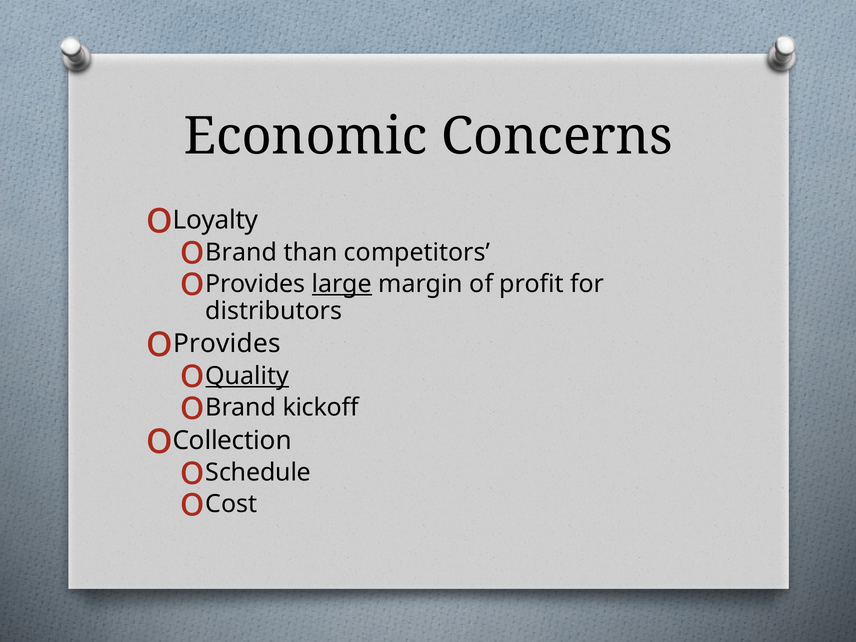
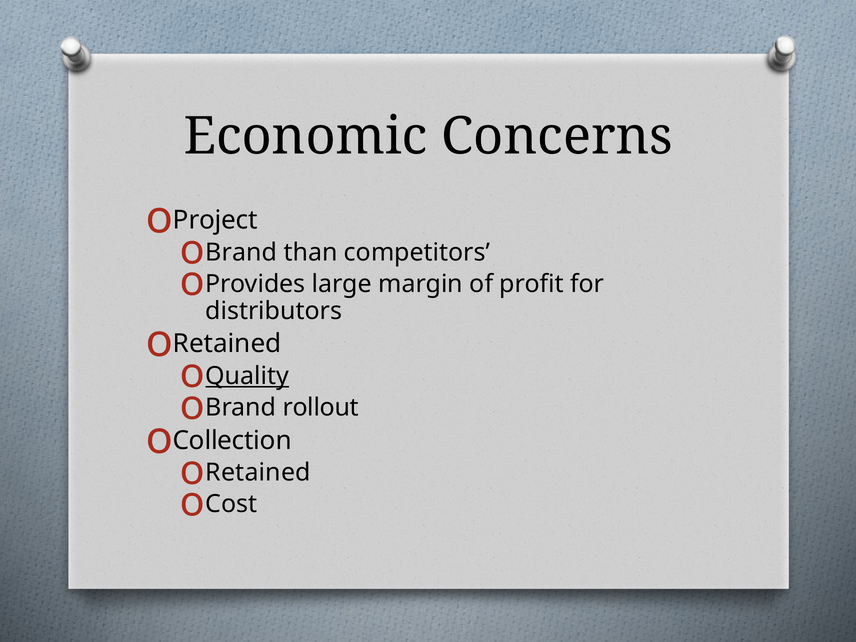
Loyalty: Loyalty -> Project
large underline: present -> none
Provides at (227, 344): Provides -> Retained
kickoff: kickoff -> rollout
Schedule at (258, 473): Schedule -> Retained
